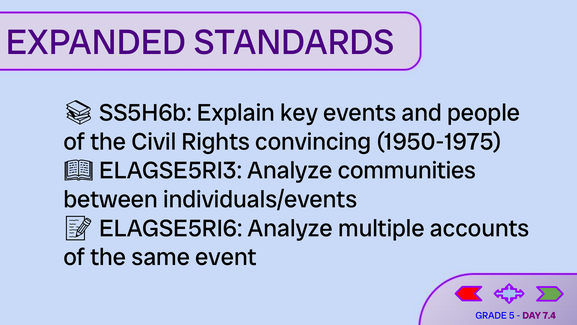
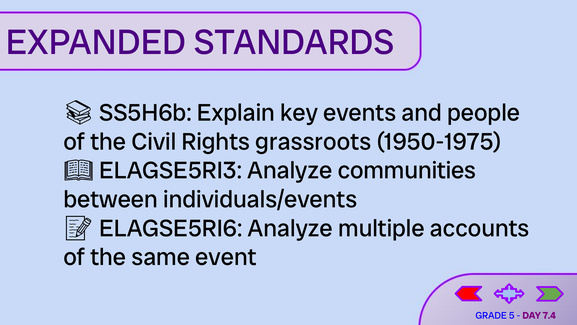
convincing: convincing -> grassroots
